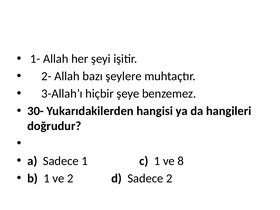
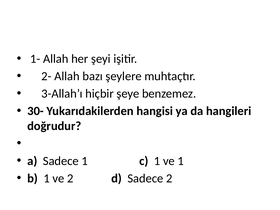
ve 8: 8 -> 1
